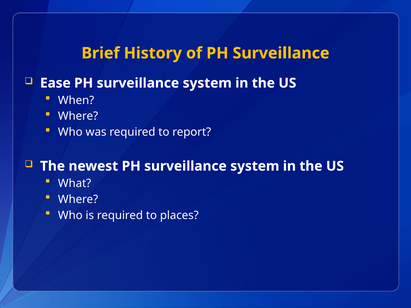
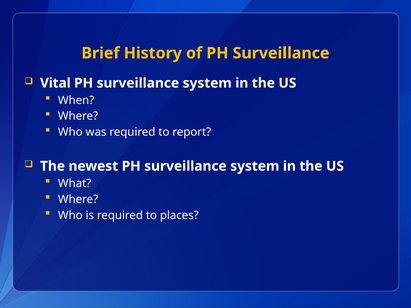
Ease: Ease -> Vital
